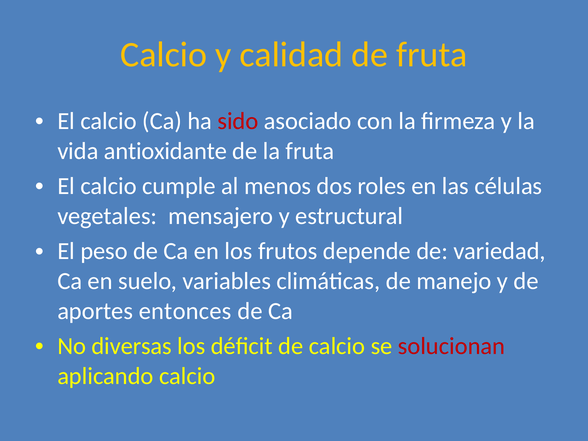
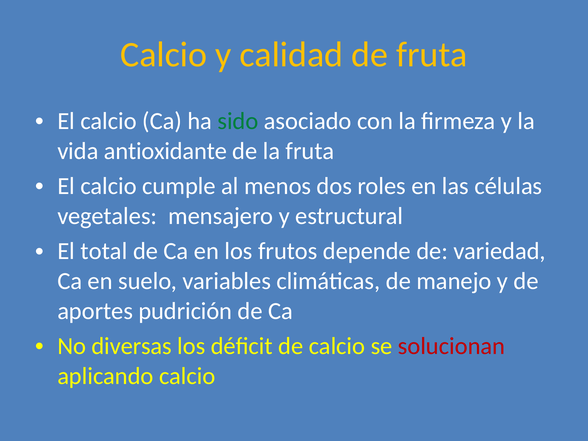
sido colour: red -> green
peso: peso -> total
entonces: entonces -> pudrición
